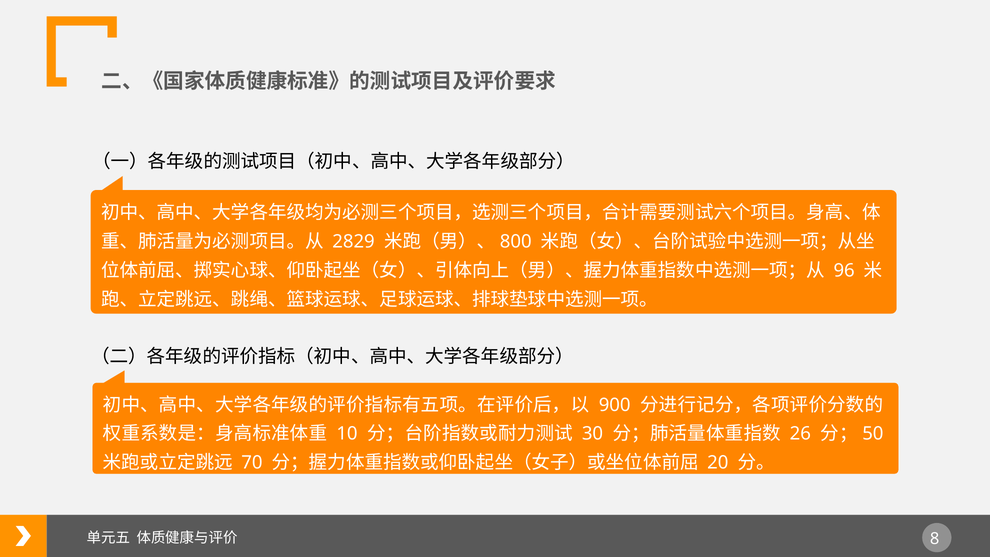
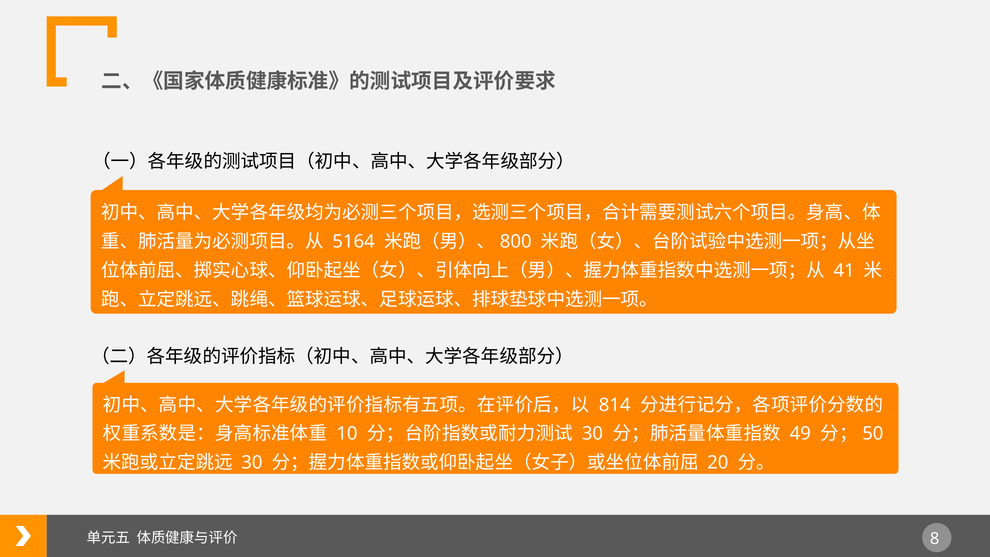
2829: 2829 -> 5164
96: 96 -> 41
900: 900 -> 814
26: 26 -> 49
70 at (252, 463): 70 -> 30
